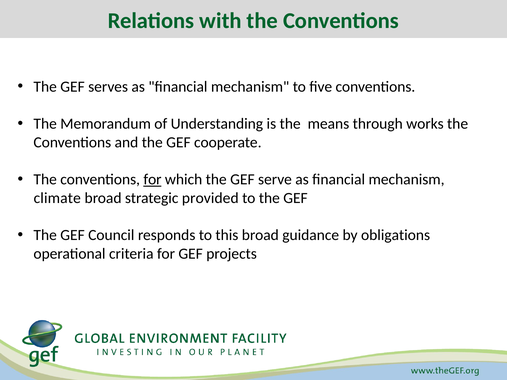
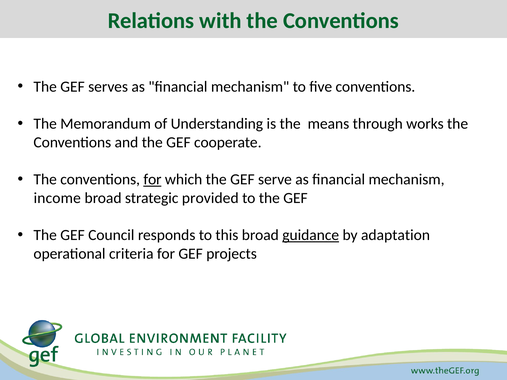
climate: climate -> income
guidance underline: none -> present
obligations: obligations -> adaptation
